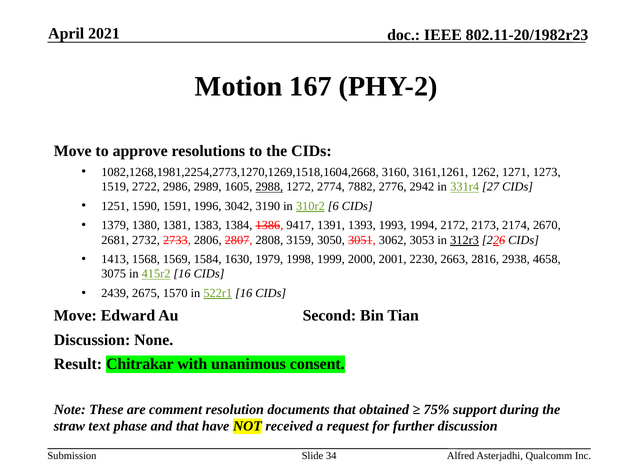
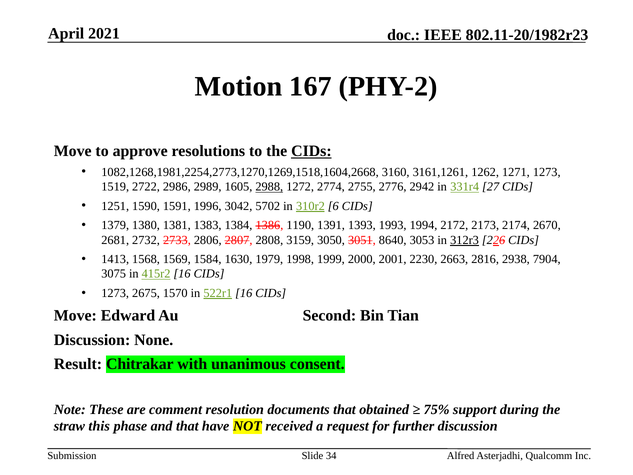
CIDs at (311, 151) underline: none -> present
7882: 7882 -> 2755
3190: 3190 -> 5702
9417: 9417 -> 1190
3062: 3062 -> 8640
4658: 4658 -> 7904
2439 at (115, 293): 2439 -> 1273
text: text -> this
